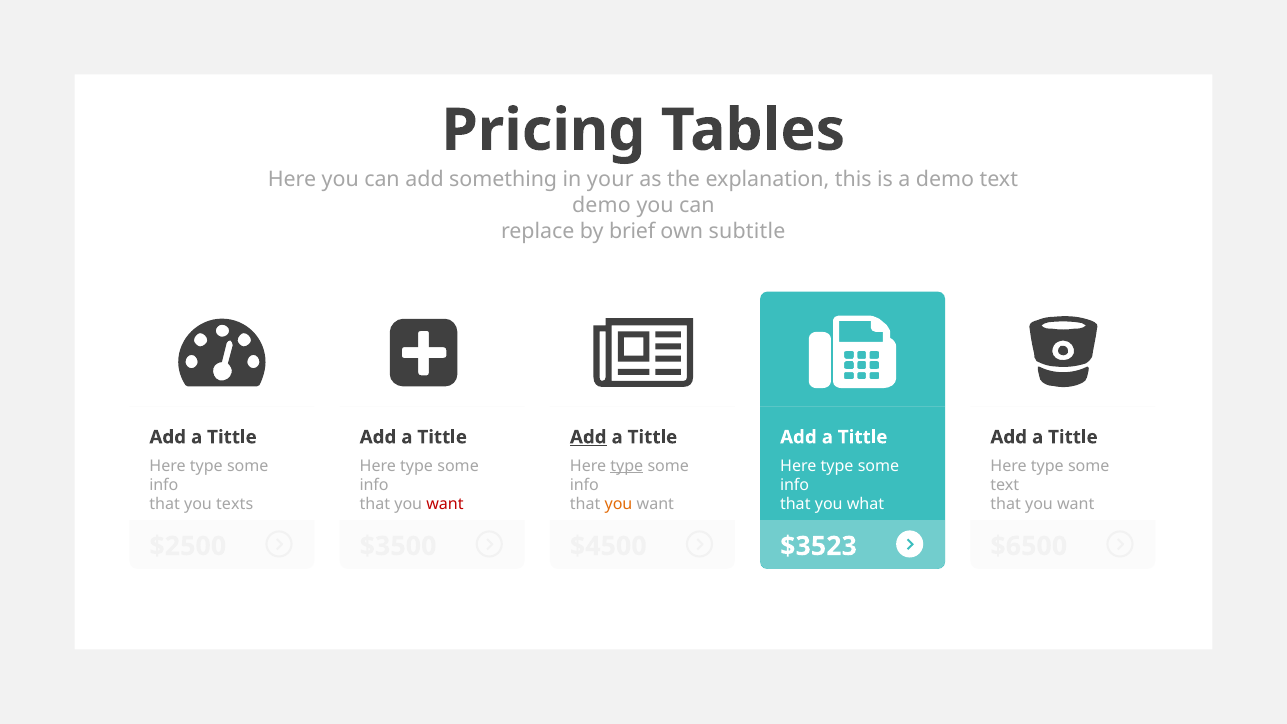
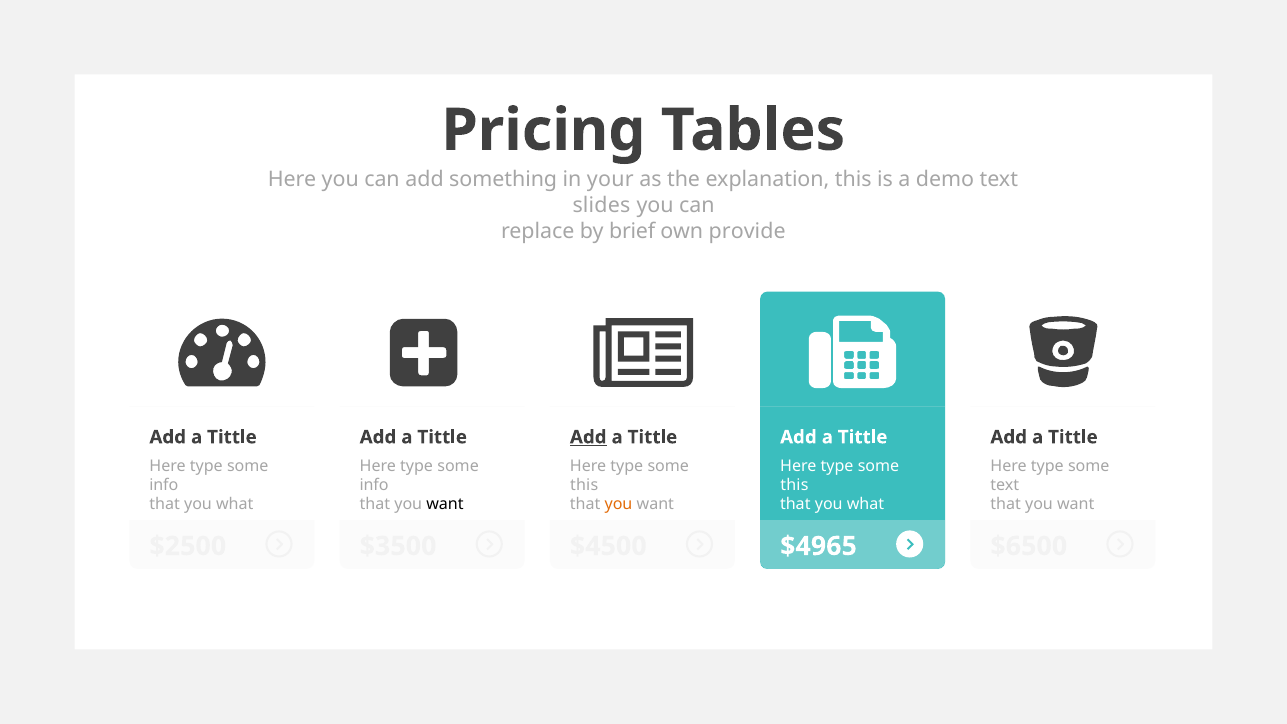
demo at (602, 205): demo -> slides
subtitle: subtitle -> provide
type at (627, 466) underline: present -> none
info at (584, 485): info -> this
info at (795, 485): info -> this
texts at (235, 505): texts -> what
want at (445, 505) colour: red -> black
$3523: $3523 -> $4965
